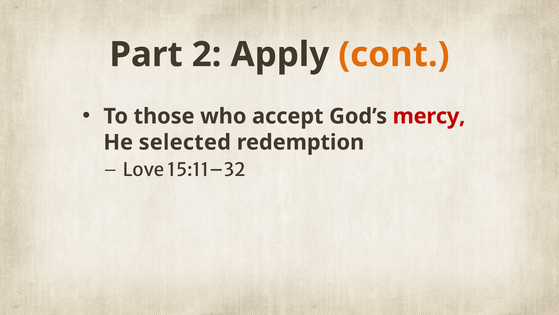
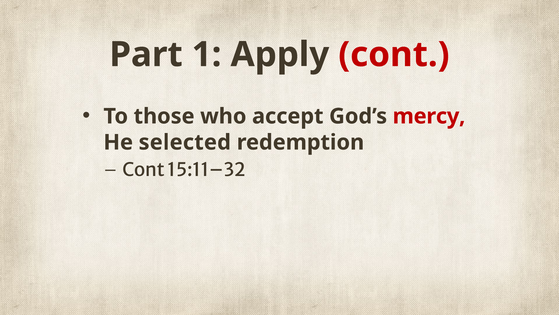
2: 2 -> 1
cont at (394, 54) colour: orange -> red
Love at (144, 170): Love -> Cont
